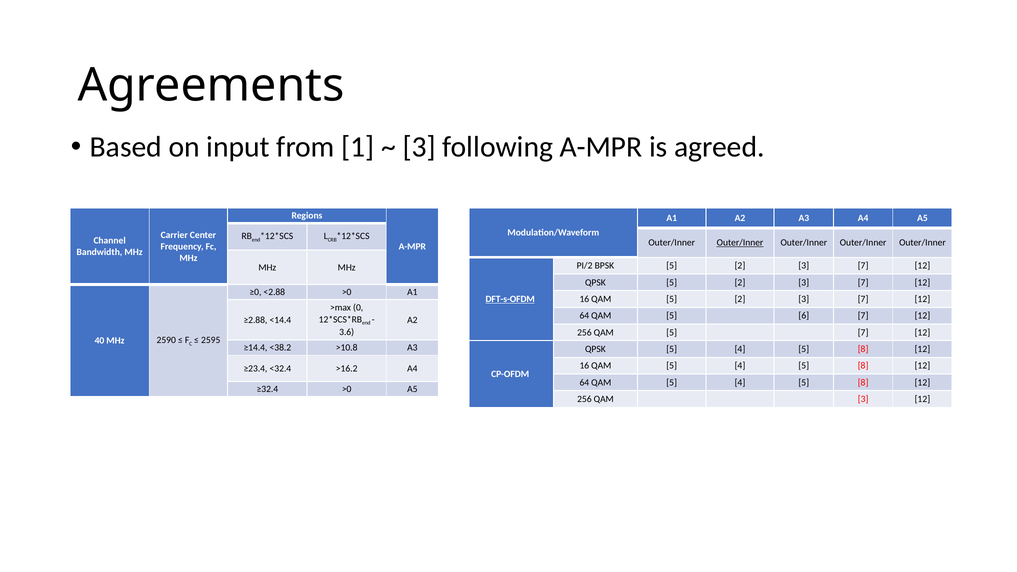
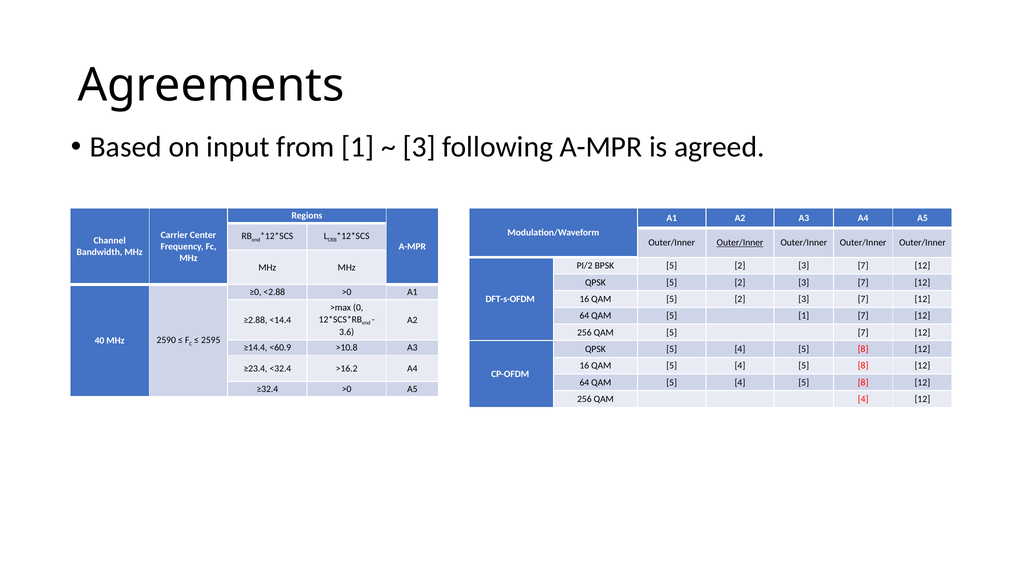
DFT-s-OFDM underline: present -> none
5 6: 6 -> 1
<38.2: <38.2 -> <60.9
QAM 3: 3 -> 4
